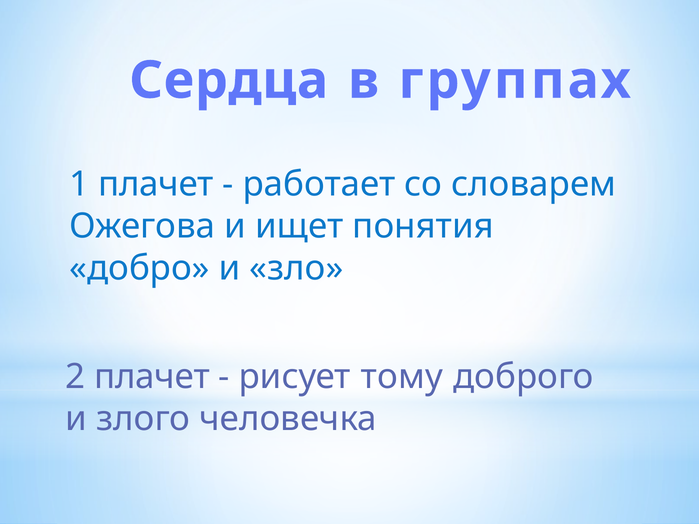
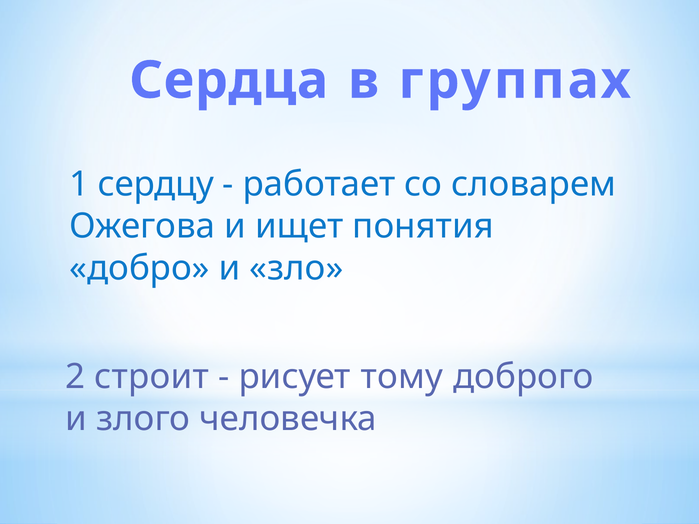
1 плачет: плачет -> сердцу
2 плачет: плачет -> строит
